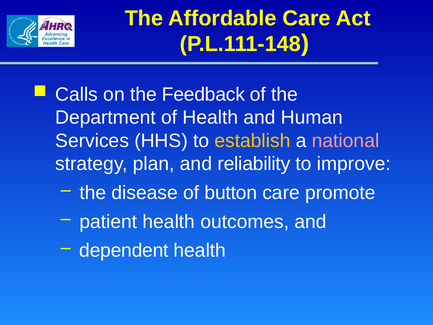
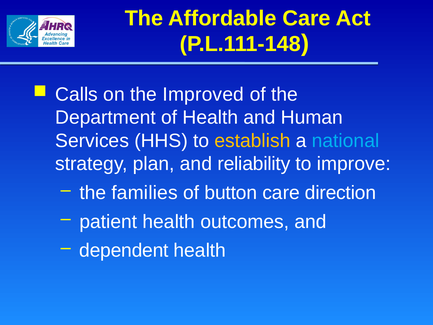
Feedback: Feedback -> Improved
national colour: pink -> light blue
disease: disease -> families
promote: promote -> direction
